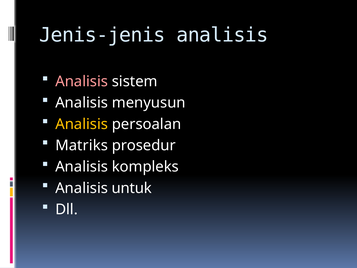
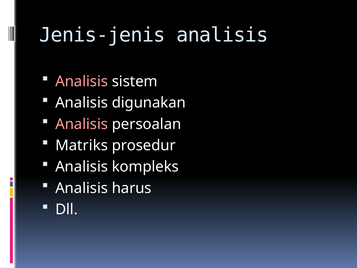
menyusun: menyusun -> digunakan
Analisis at (82, 124) colour: yellow -> pink
untuk: untuk -> harus
